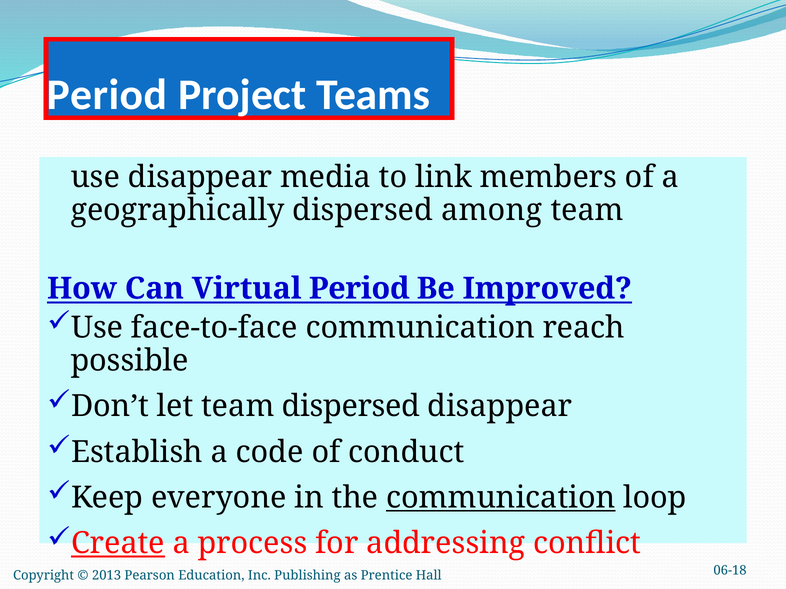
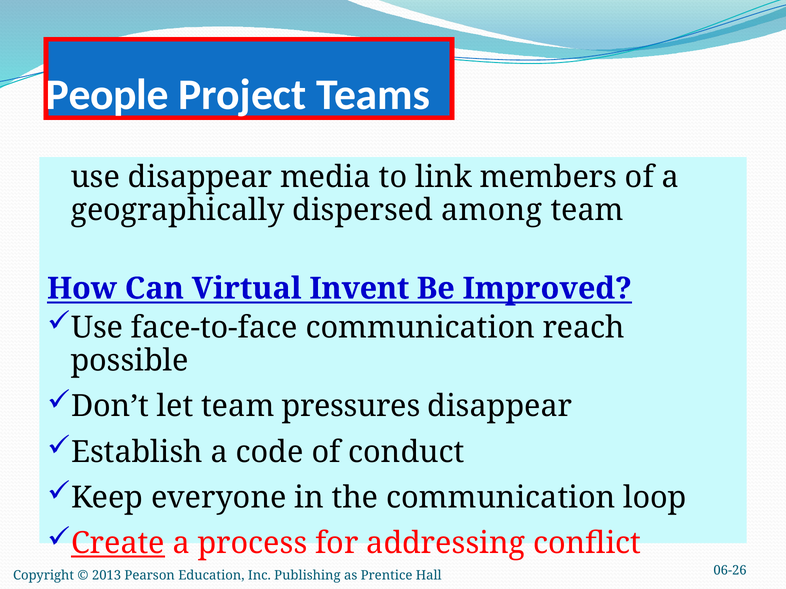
Period at (107, 95): Period -> People
Virtual Period: Period -> Invent
team dispersed: dispersed -> pressures
communication at (501, 498) underline: present -> none
06-18: 06-18 -> 06-26
